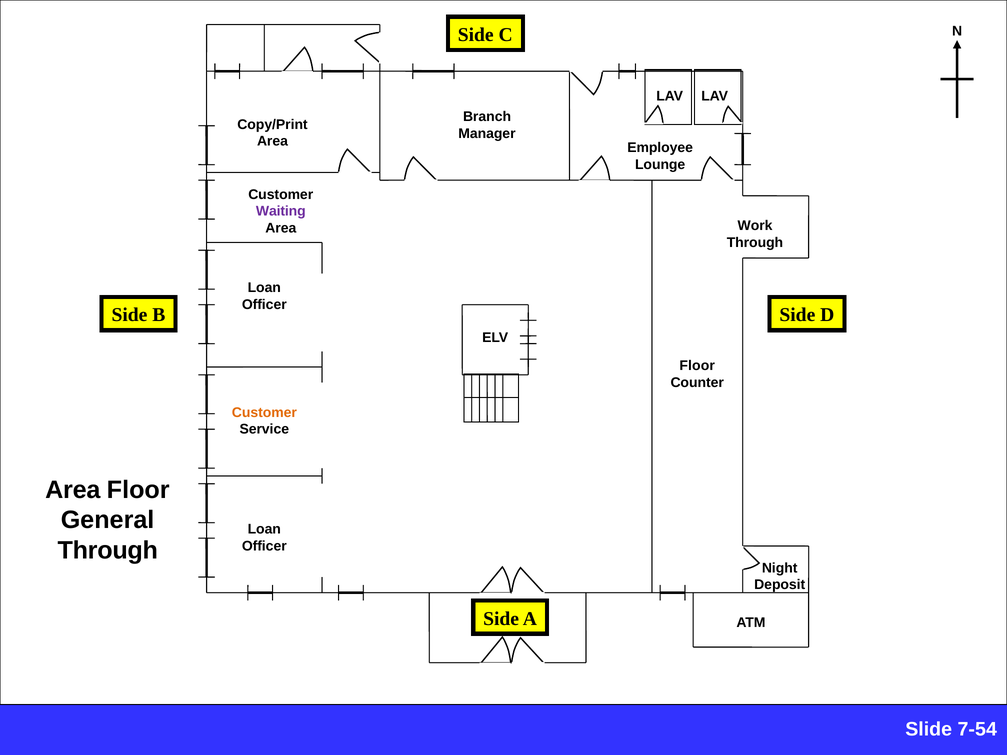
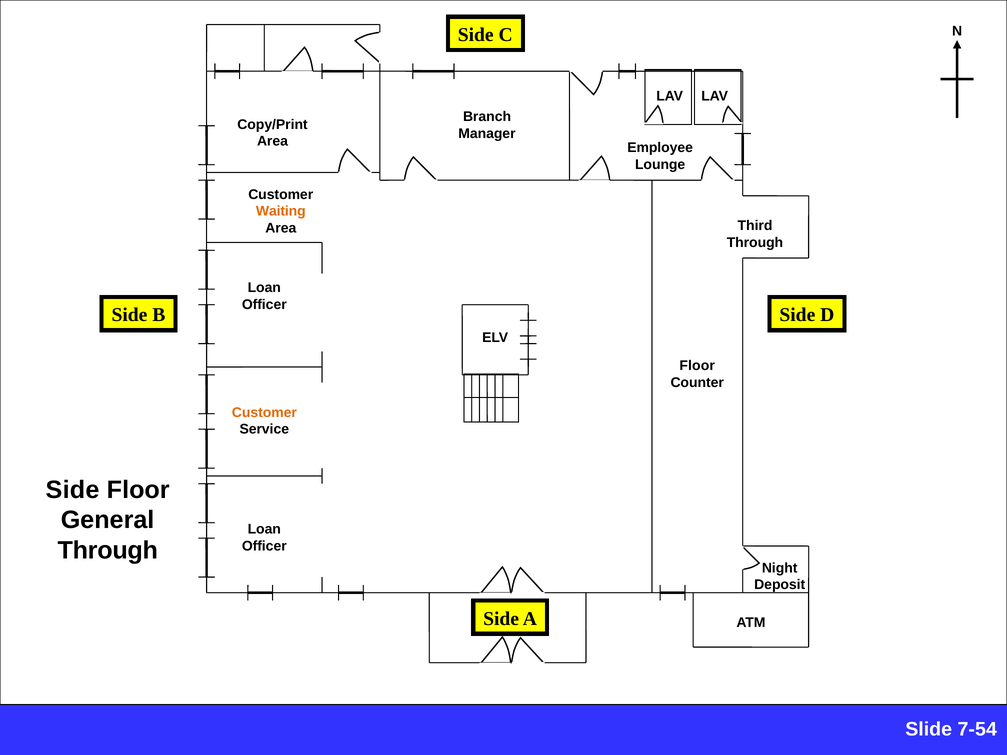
Waiting colour: purple -> orange
Work: Work -> Third
Area at (73, 490): Area -> Side
